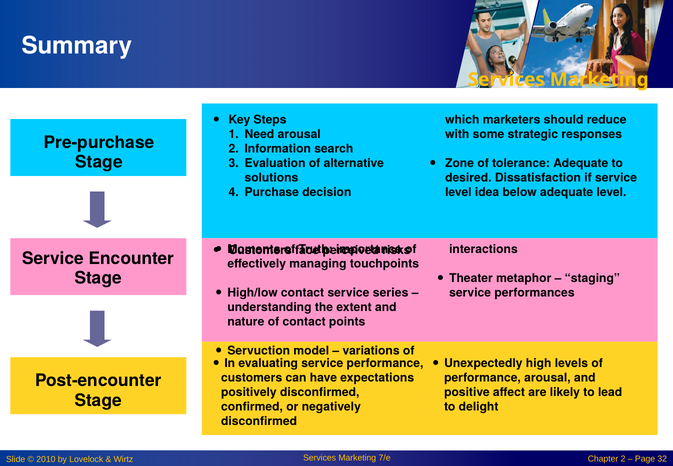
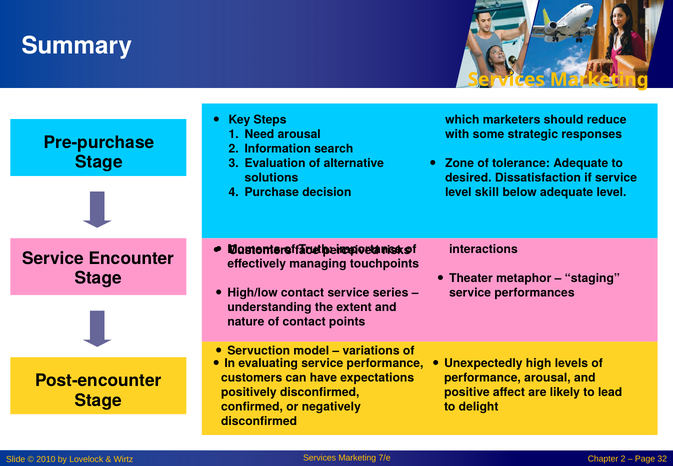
idea: idea -> skill
